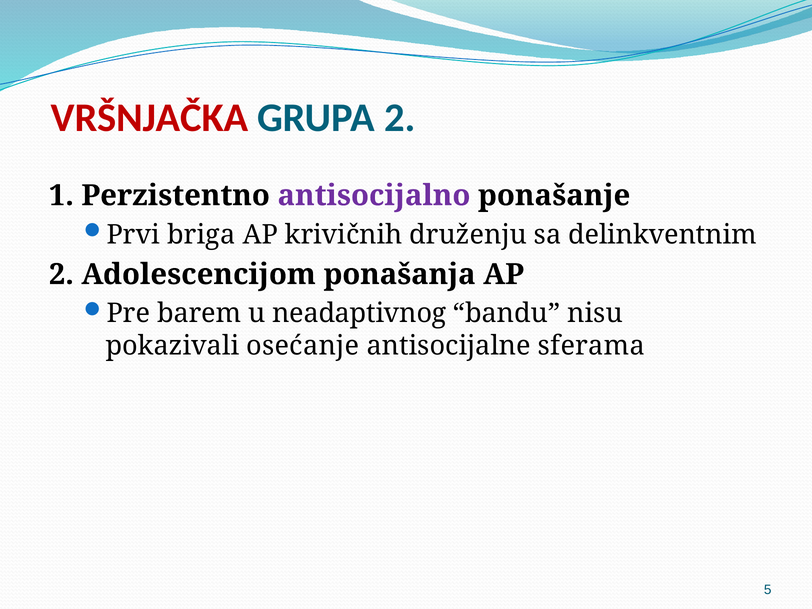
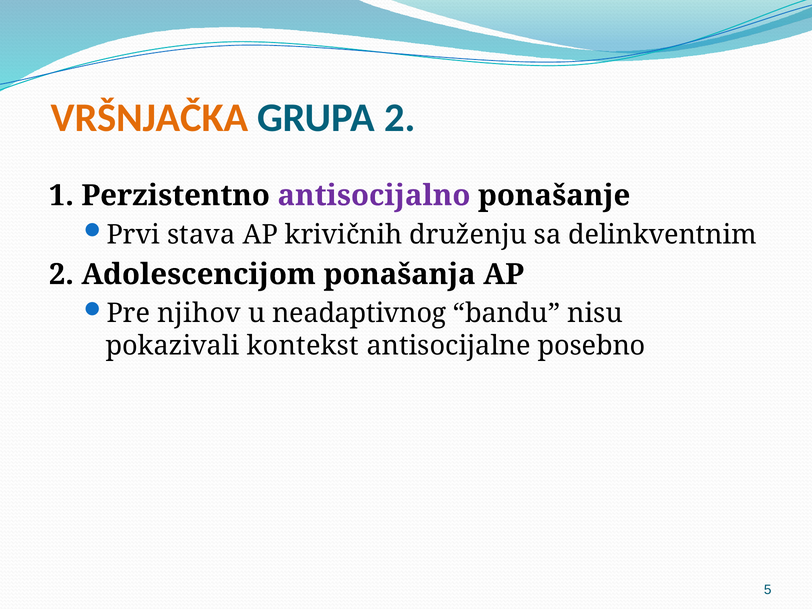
VRŠNJAČKA colour: red -> orange
briga: briga -> stava
barem: barem -> njihov
osećanje: osećanje -> kontekst
sferama: sferama -> posebno
